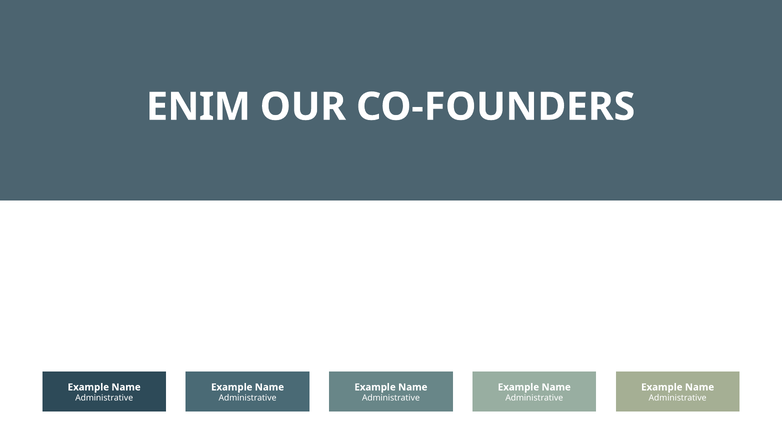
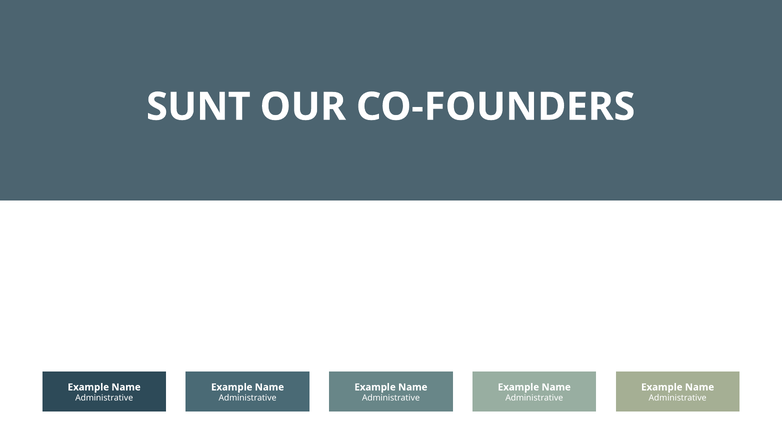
ENIM: ENIM -> SUNT
